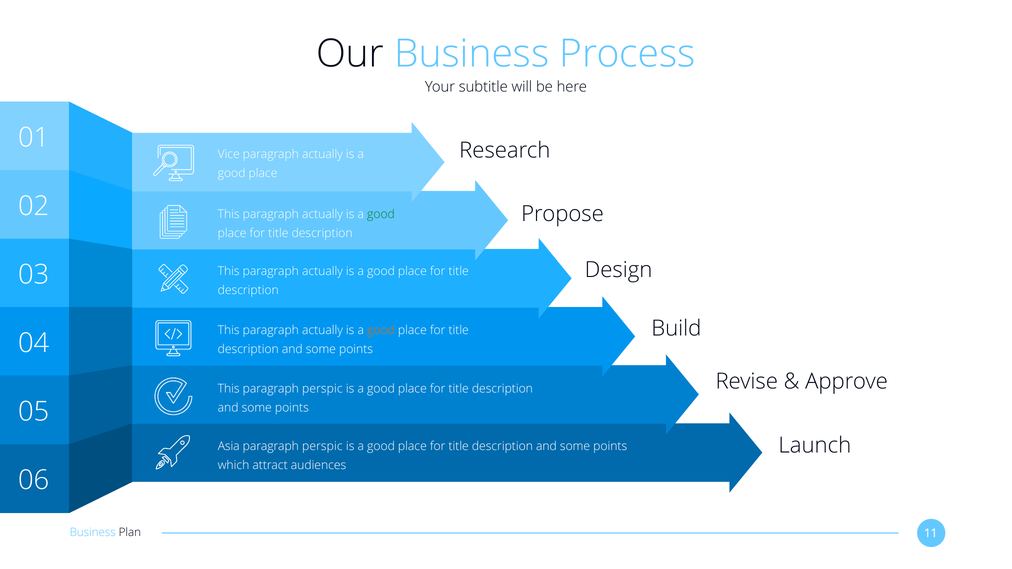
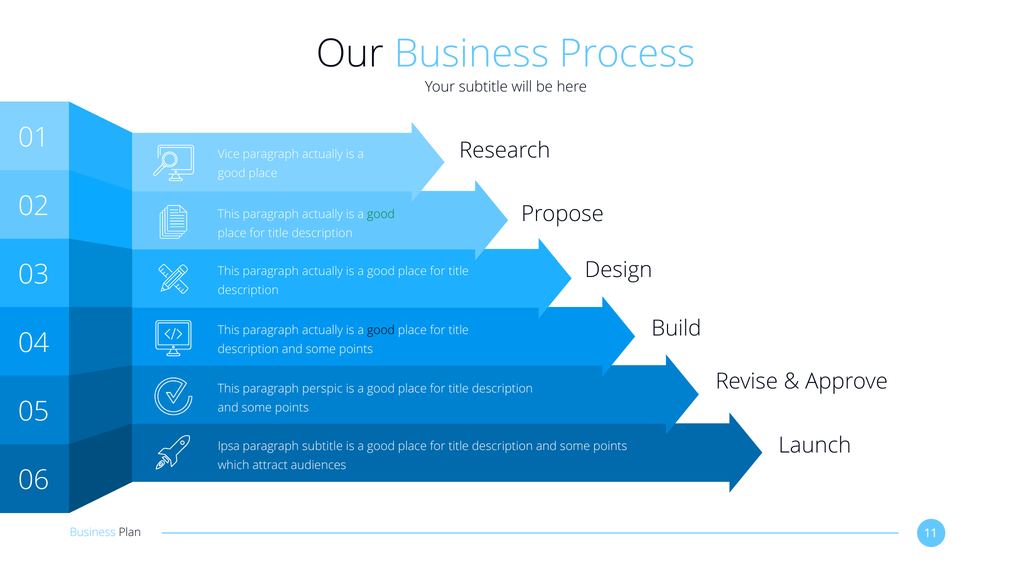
good at (381, 331) colour: orange -> black
Asia: Asia -> Ipsa
perspic at (322, 447): perspic -> subtitle
